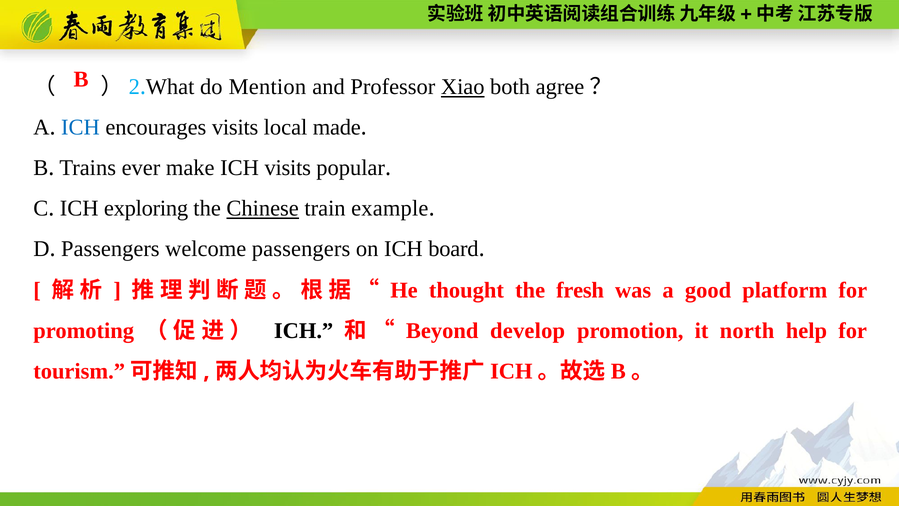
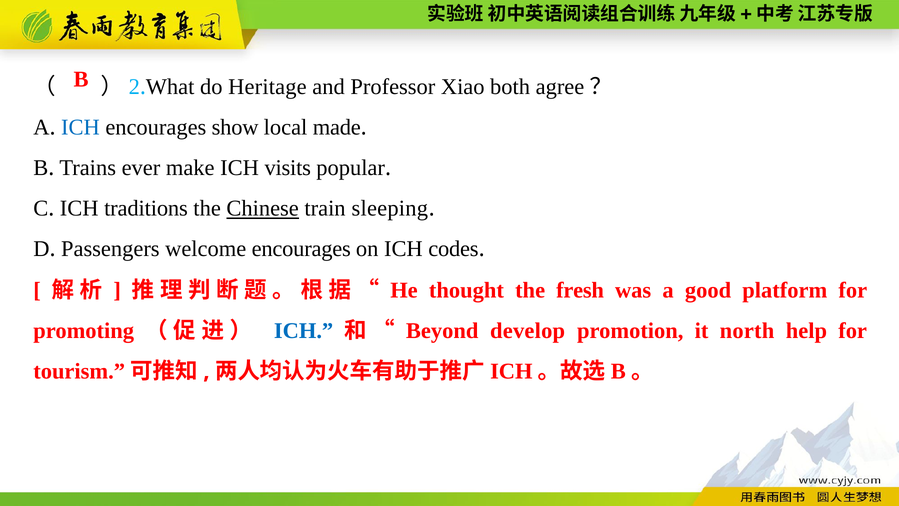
Mention: Mention -> Heritage
Xiao underline: present -> none
encourages visits: visits -> show
exploring: exploring -> traditions
example: example -> sleeping
welcome passengers: passengers -> encourages
board: board -> codes
ICH at (304, 331) colour: black -> blue
